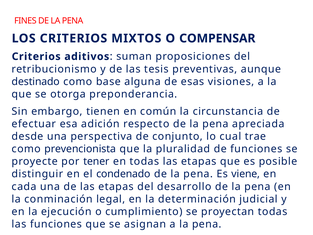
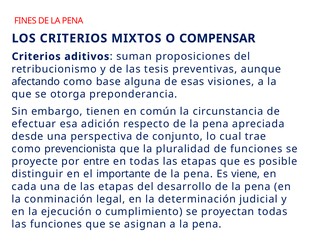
destinado: destinado -> afectando
tener: tener -> entre
condenado: condenado -> importante
